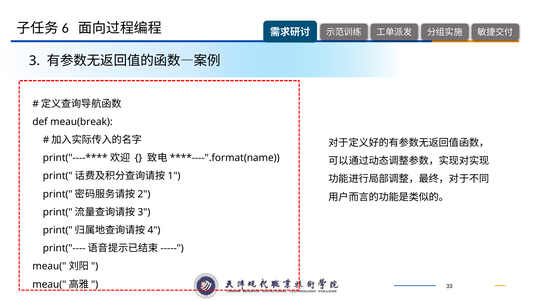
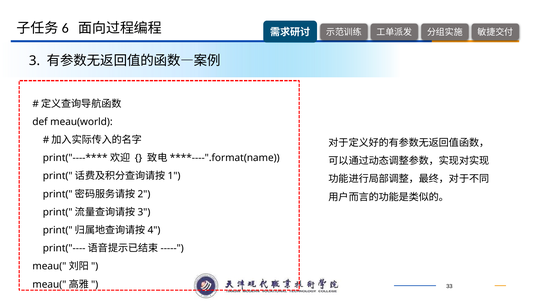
meau(break: meau(break -> meau(world
